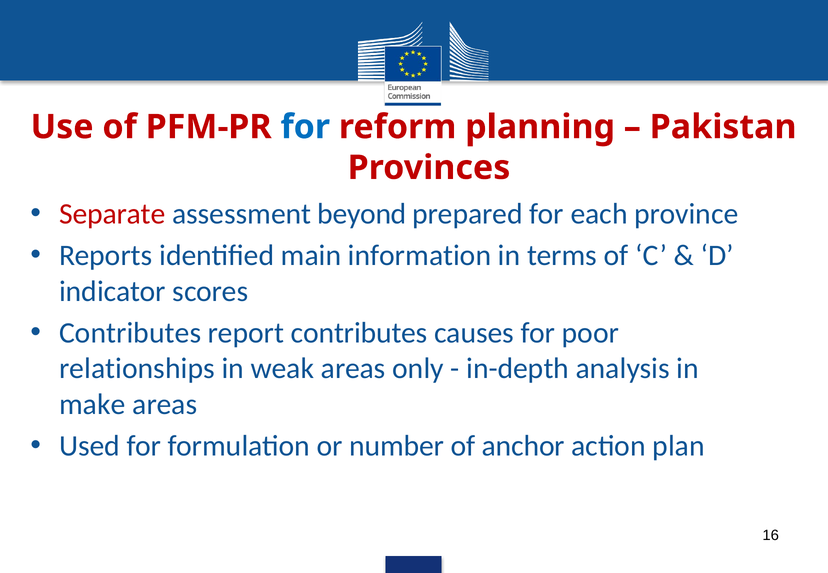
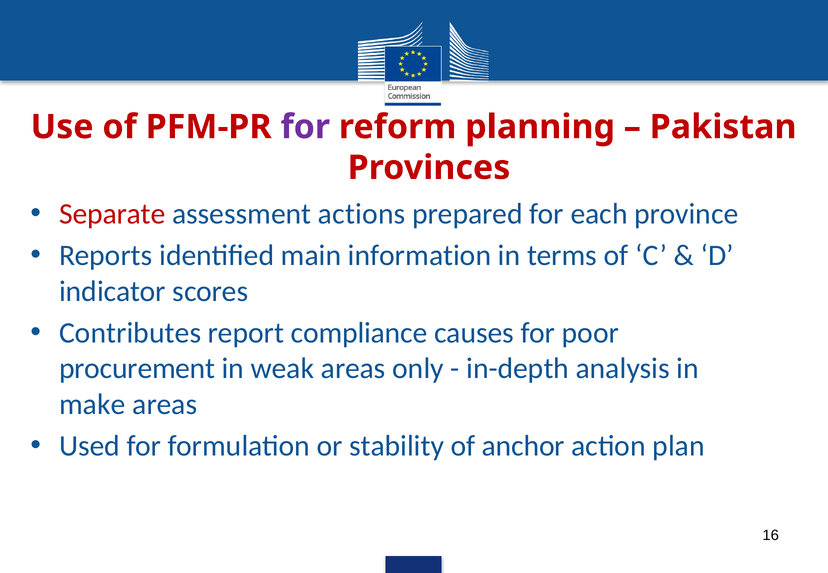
for at (305, 127) colour: blue -> purple
beyond: beyond -> actions
report contributes: contributes -> compliance
relationships: relationships -> procurement
number: number -> stability
